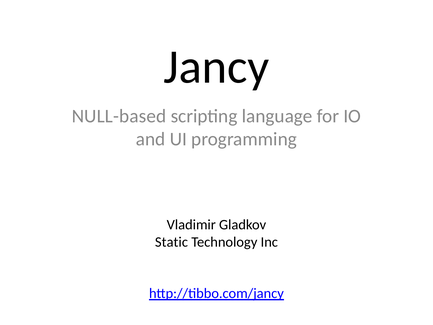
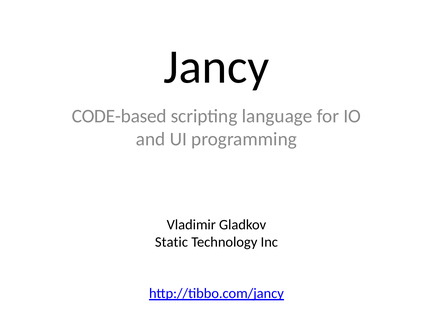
NULL-based: NULL-based -> CODE-based
